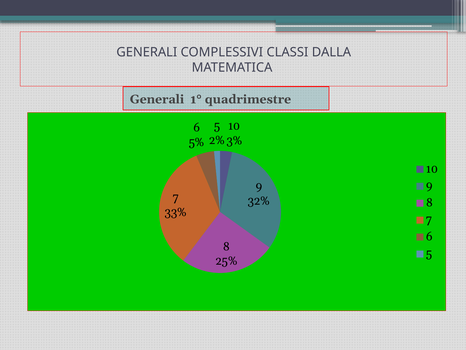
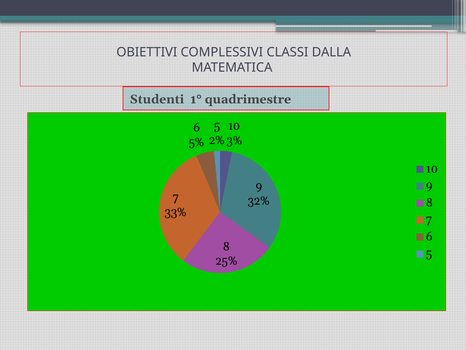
GENERALI at (147, 52): GENERALI -> OBIETTIVI
Generali at (157, 99): Generali -> Studenti
